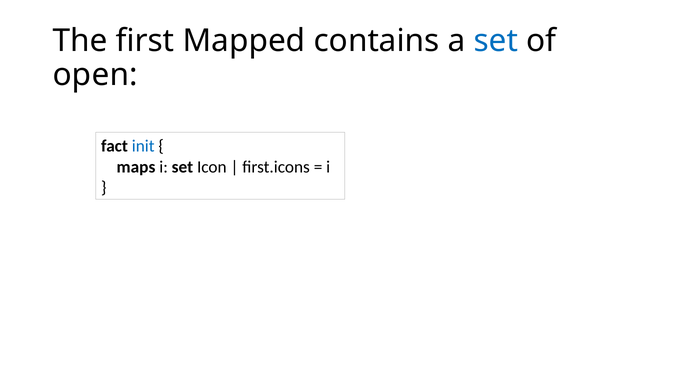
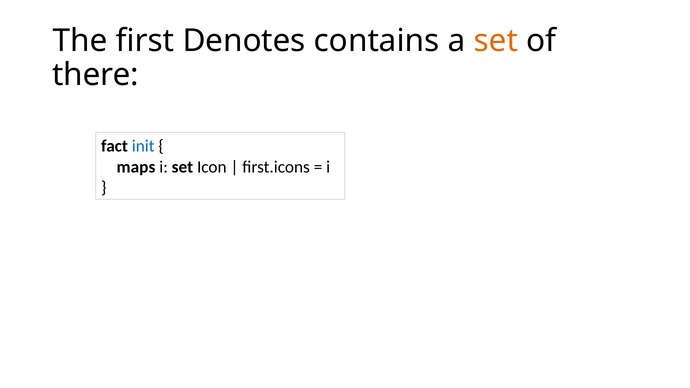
Mapped: Mapped -> Denotes
set at (496, 41) colour: blue -> orange
open: open -> there
